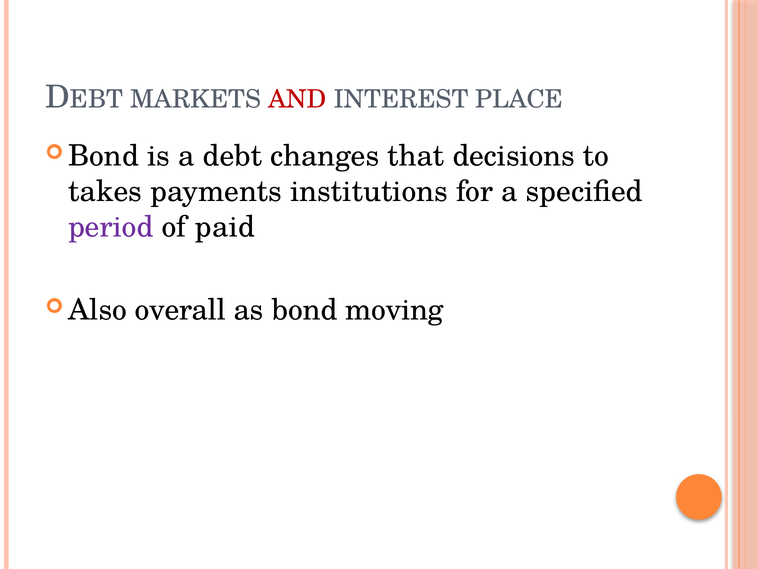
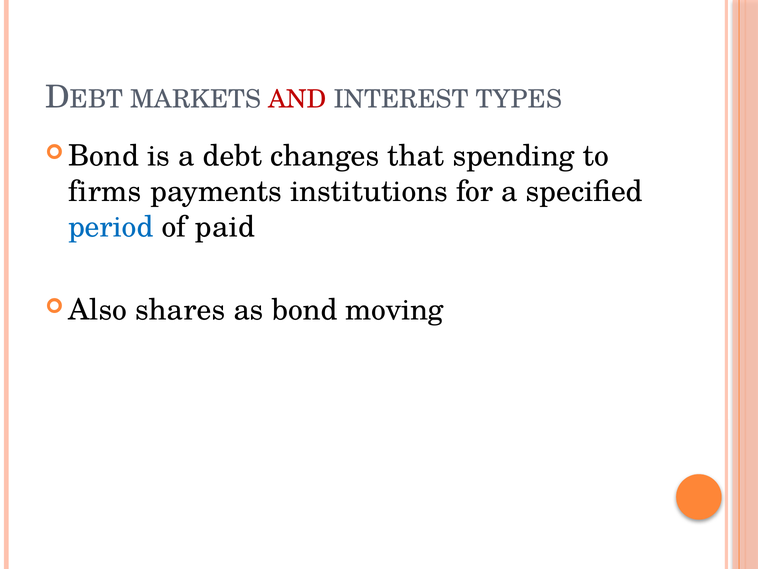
PLACE: PLACE -> TYPES
decisions: decisions -> spending
takes: takes -> firms
period colour: purple -> blue
overall: overall -> shares
